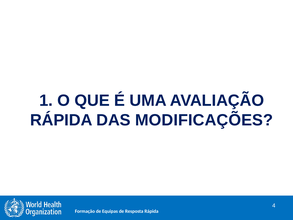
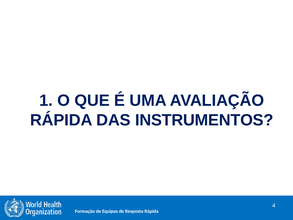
MODIFICAÇÕES: MODIFICAÇÕES -> INSTRUMENTOS
